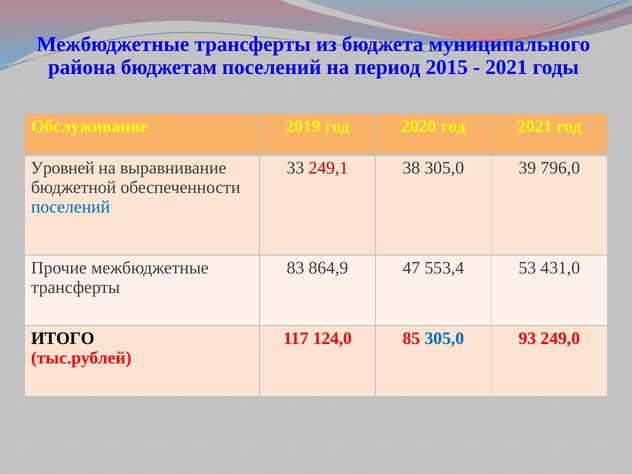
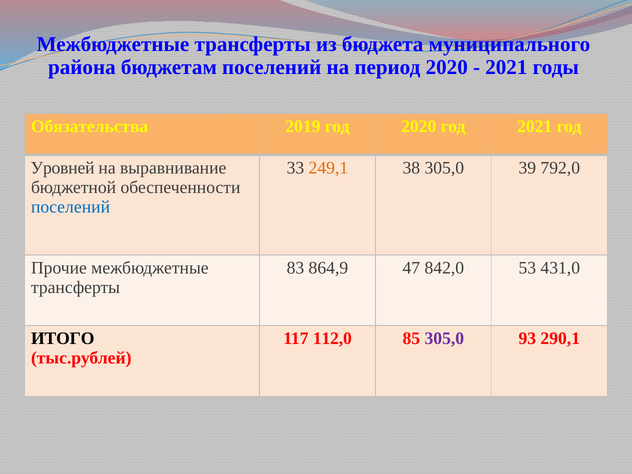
период 2015: 2015 -> 2020
Обслуживание: Обслуживание -> Обязательства
249,1 colour: red -> orange
796,0: 796,0 -> 792,0
553,4: 553,4 -> 842,0
124,0: 124,0 -> 112,0
305,0 at (444, 339) colour: blue -> purple
249,0: 249,0 -> 290,1
